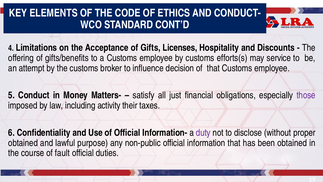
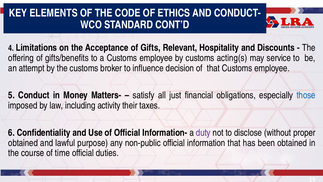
Licenses: Licenses -> Relevant
efforts(s: efforts(s -> acting(s
those colour: purple -> blue
fault: fault -> time
